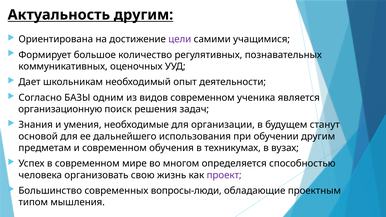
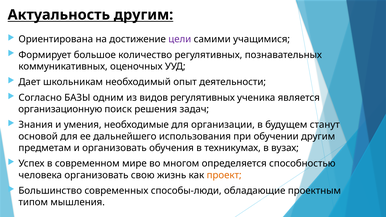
видов современном: современном -> регулятивных
и современном: современном -> организовать
проект colour: purple -> orange
вопросы-люди: вопросы-люди -> способы-люди
